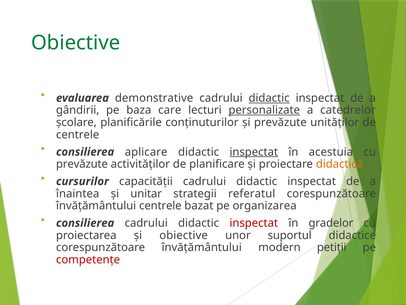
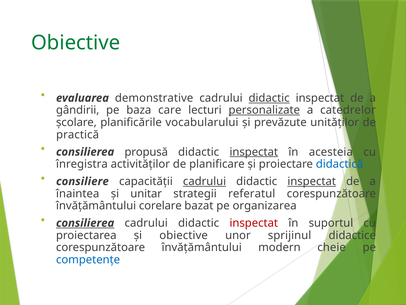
conținuturilor: conținuturilor -> vocabularului
centrele at (78, 134): centrele -> practică
aplicare: aplicare -> propusă
acestuia: acestuia -> acesteia
prevăzute at (82, 164): prevăzute -> înregistra
didactică colour: orange -> blue
cursurilor: cursurilor -> consiliere
cadrului at (205, 181) underline: none -> present
inspectat at (312, 181) underline: none -> present
învățământului centrele: centrele -> corelare
consilierea at (85, 223) underline: none -> present
gradelor: gradelor -> suportul
suportul: suportul -> sprijinul
petiții: petiții -> cheie
competențe colour: red -> blue
